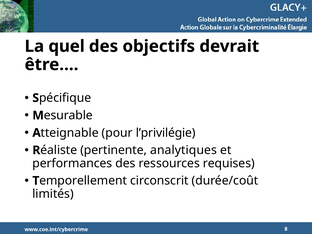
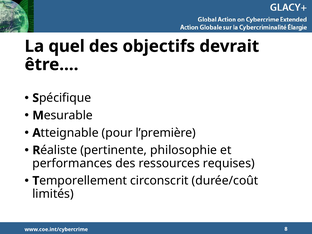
l’privilégie: l’privilégie -> l’première
analytiques: analytiques -> philosophie
